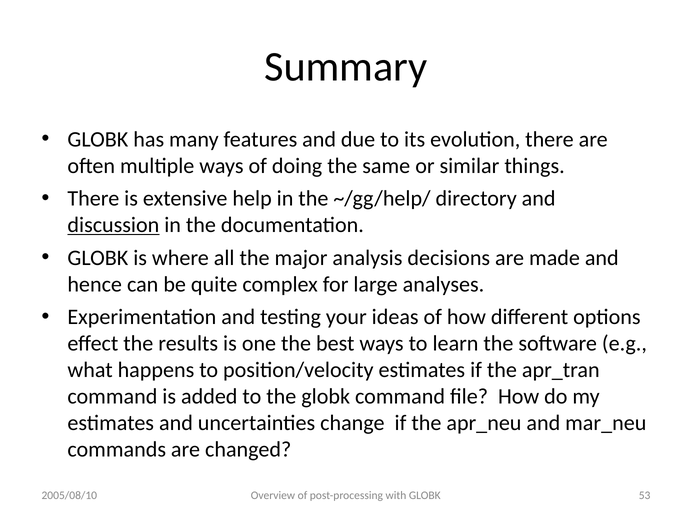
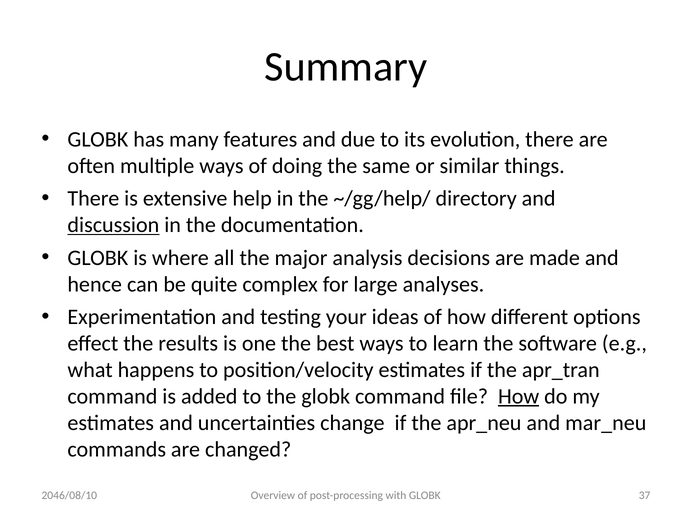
How at (519, 396) underline: none -> present
53: 53 -> 37
2005/08/10: 2005/08/10 -> 2046/08/10
